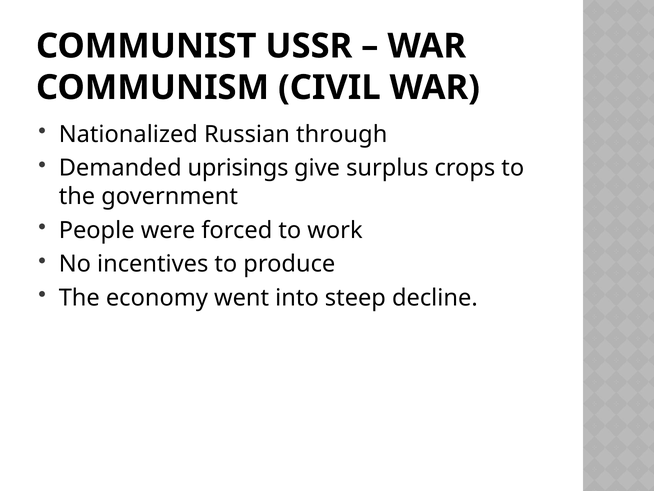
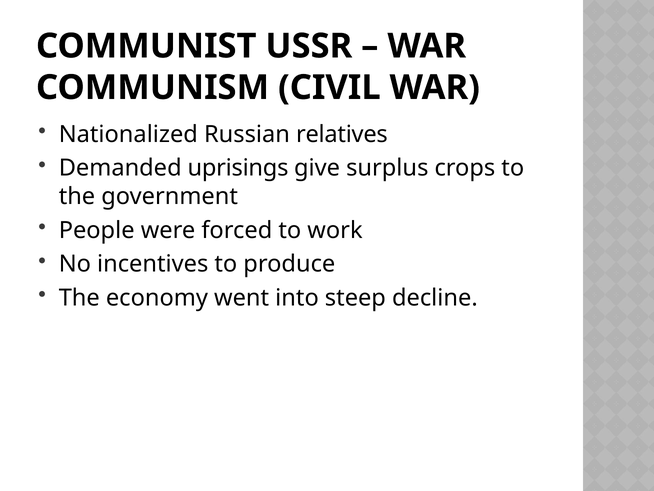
through: through -> relatives
